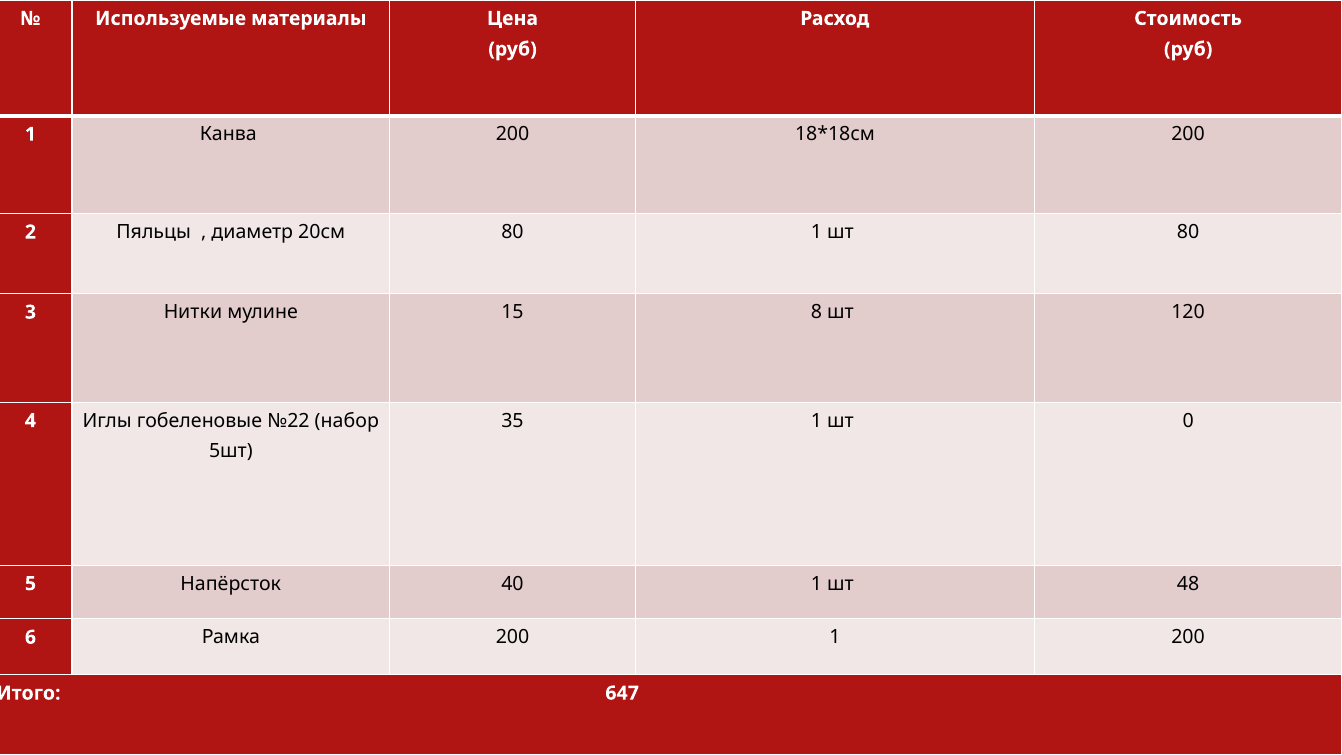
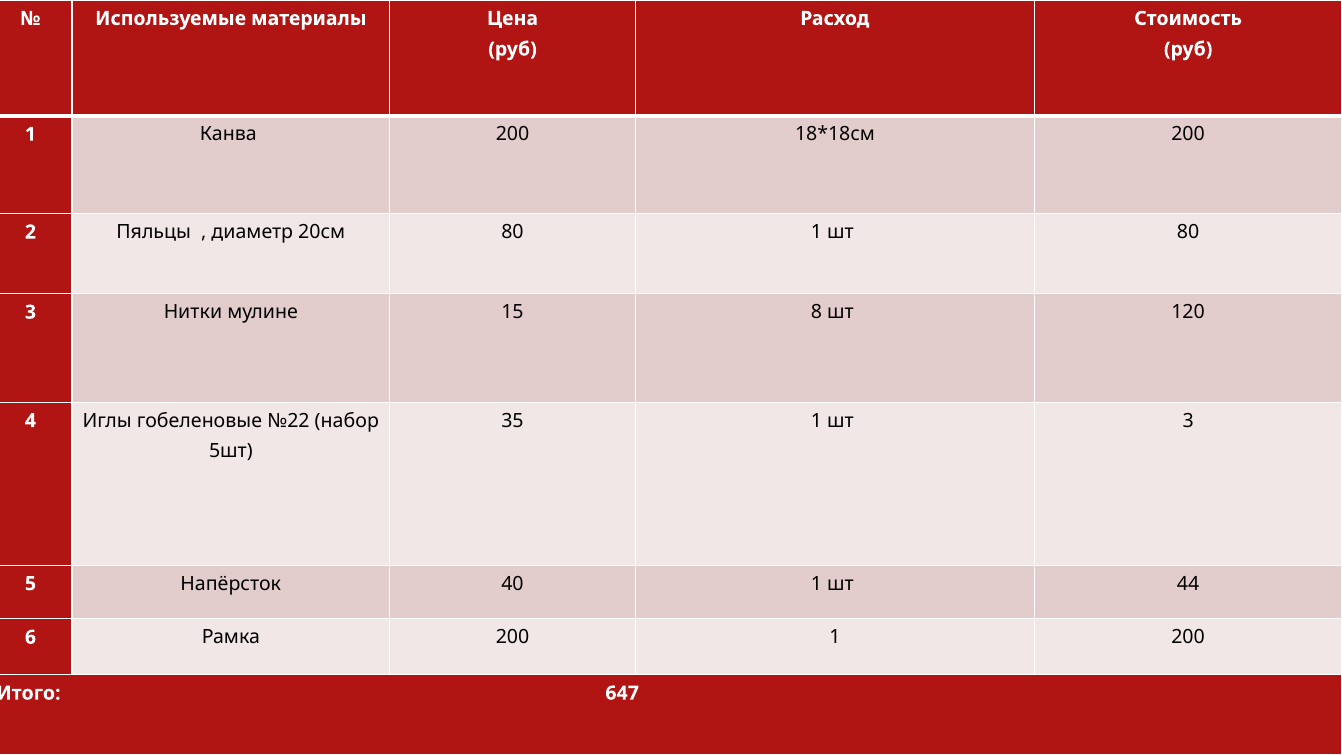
шт 0: 0 -> 3
48: 48 -> 44
